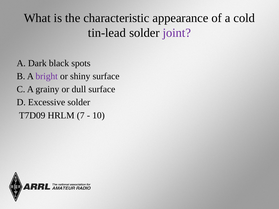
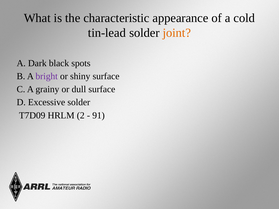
joint colour: purple -> orange
7: 7 -> 2
10: 10 -> 91
